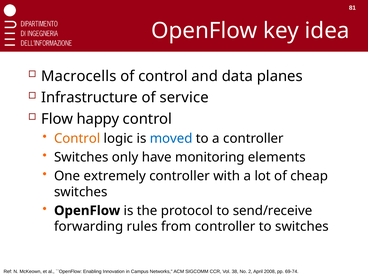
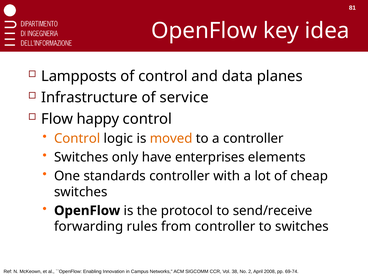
Macrocells: Macrocells -> Lampposts
moved colour: blue -> orange
monitoring: monitoring -> enterprises
extremely: extremely -> standards
